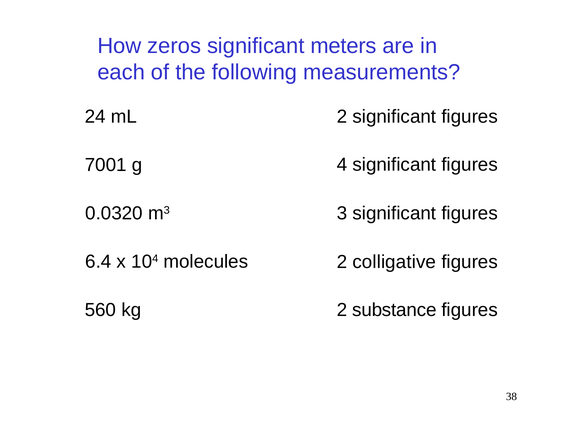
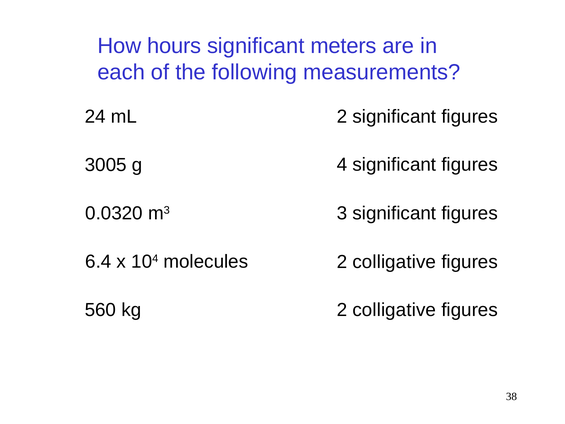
zeros: zeros -> hours
7001: 7001 -> 3005
kg 2 substance: substance -> colligative
